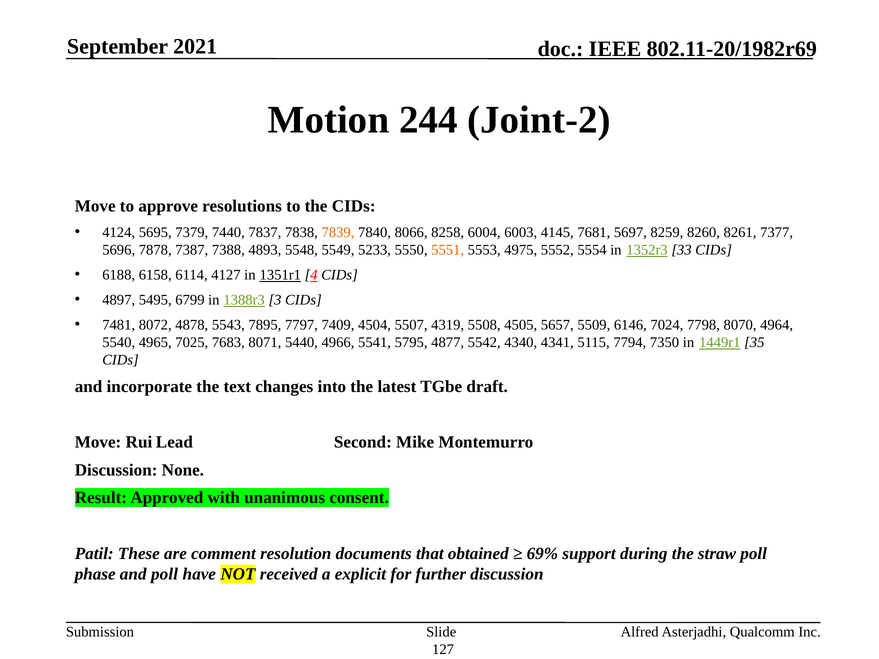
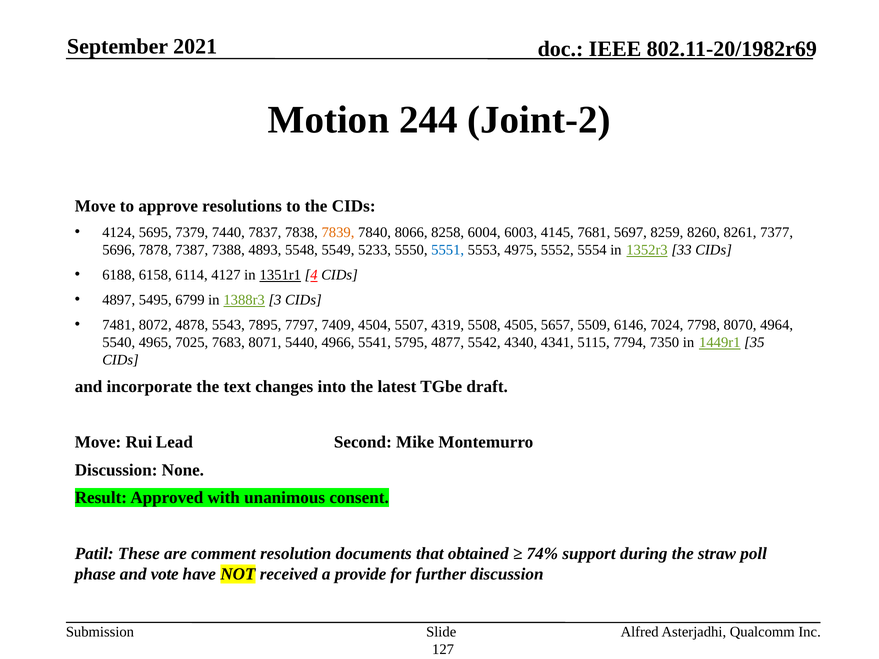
5551 colour: orange -> blue
69%: 69% -> 74%
and poll: poll -> vote
explicit: explicit -> provide
